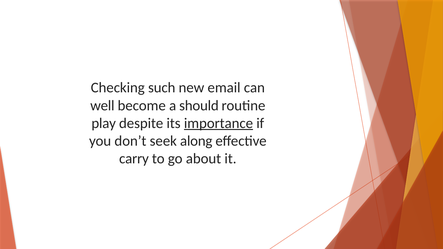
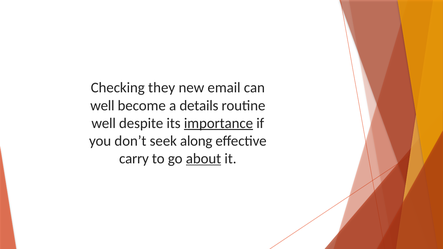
such: such -> they
should: should -> details
play at (104, 123): play -> well
about underline: none -> present
